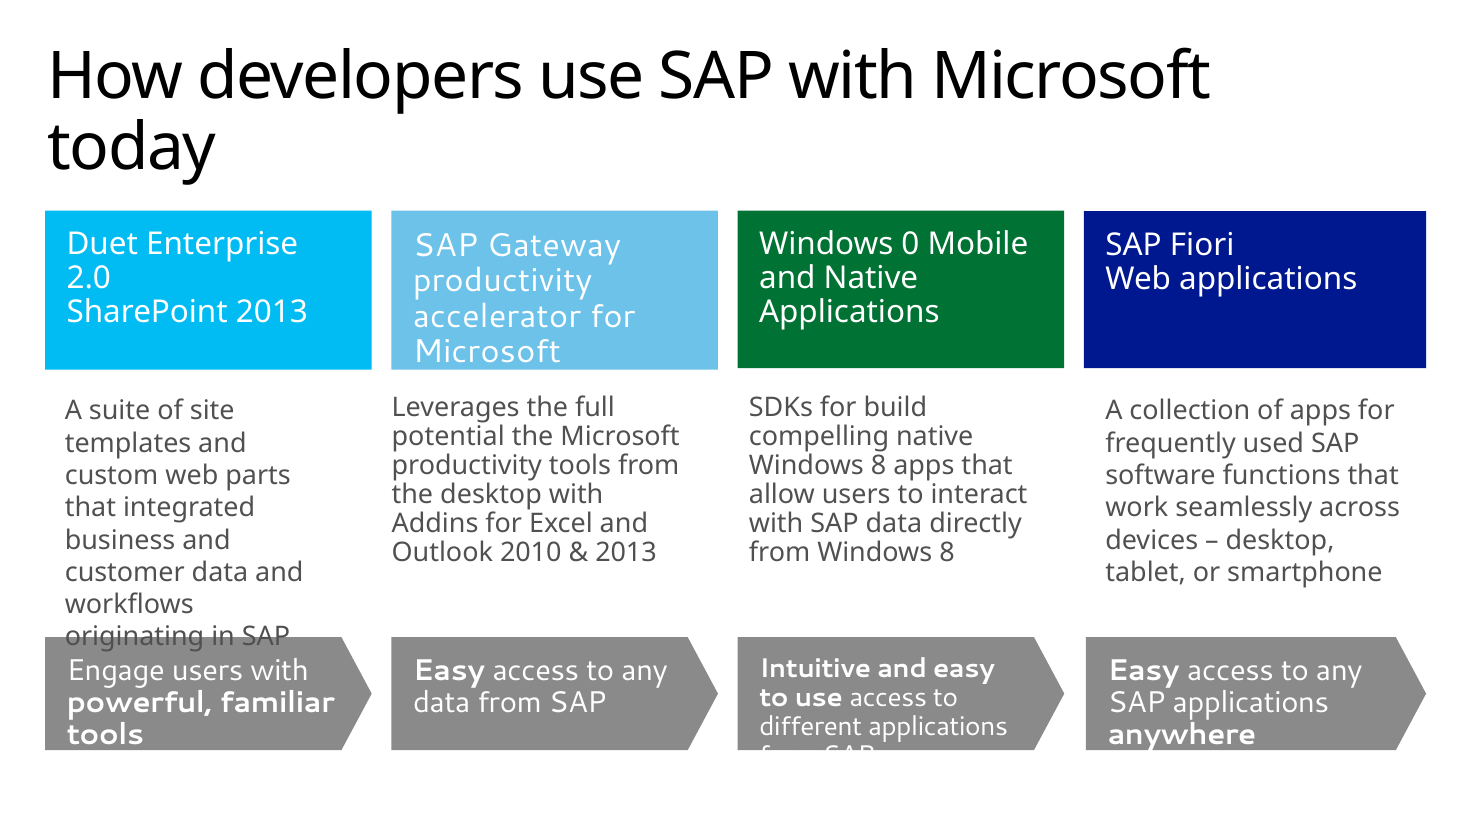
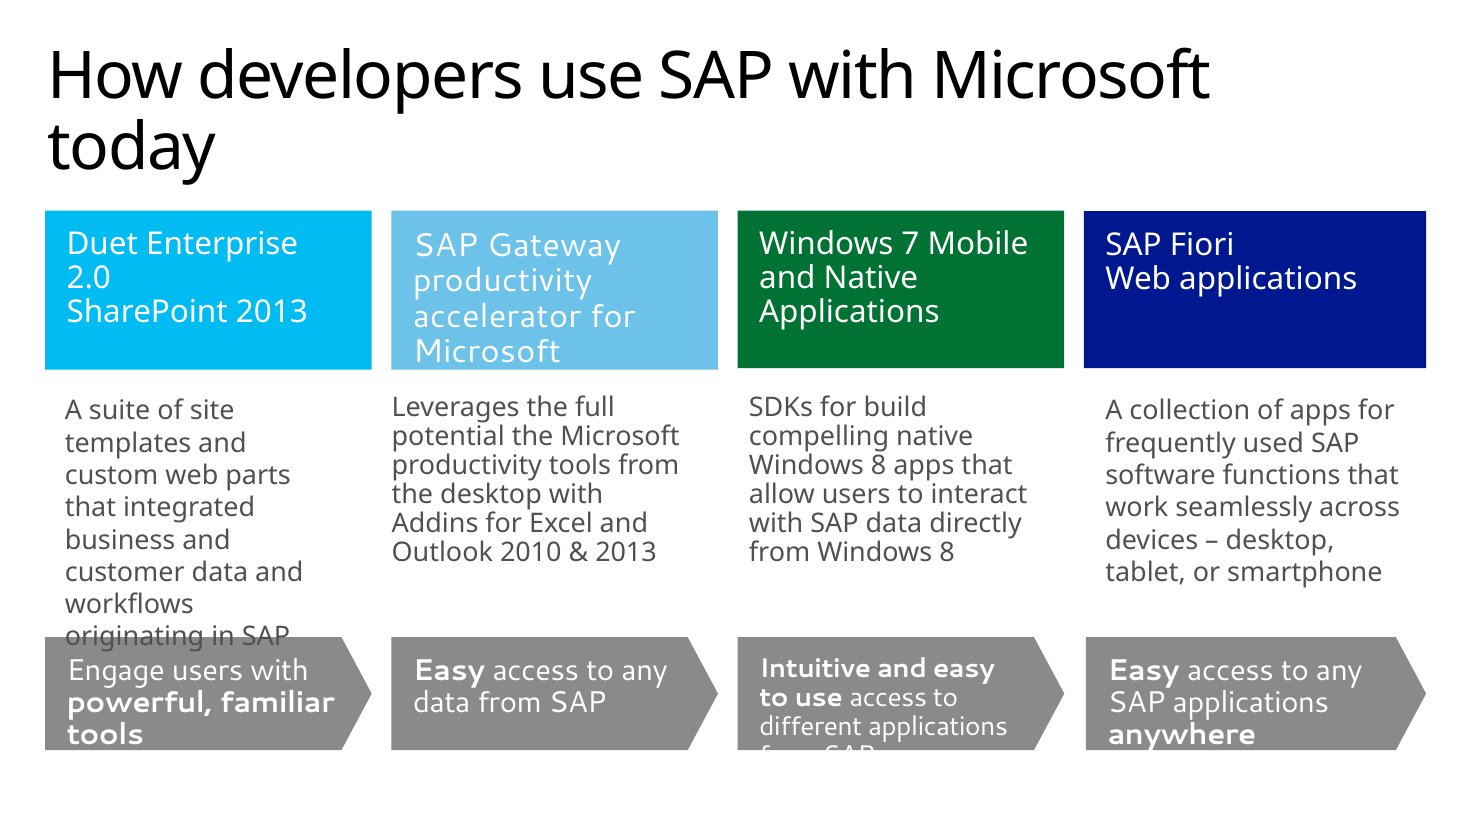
0: 0 -> 7
